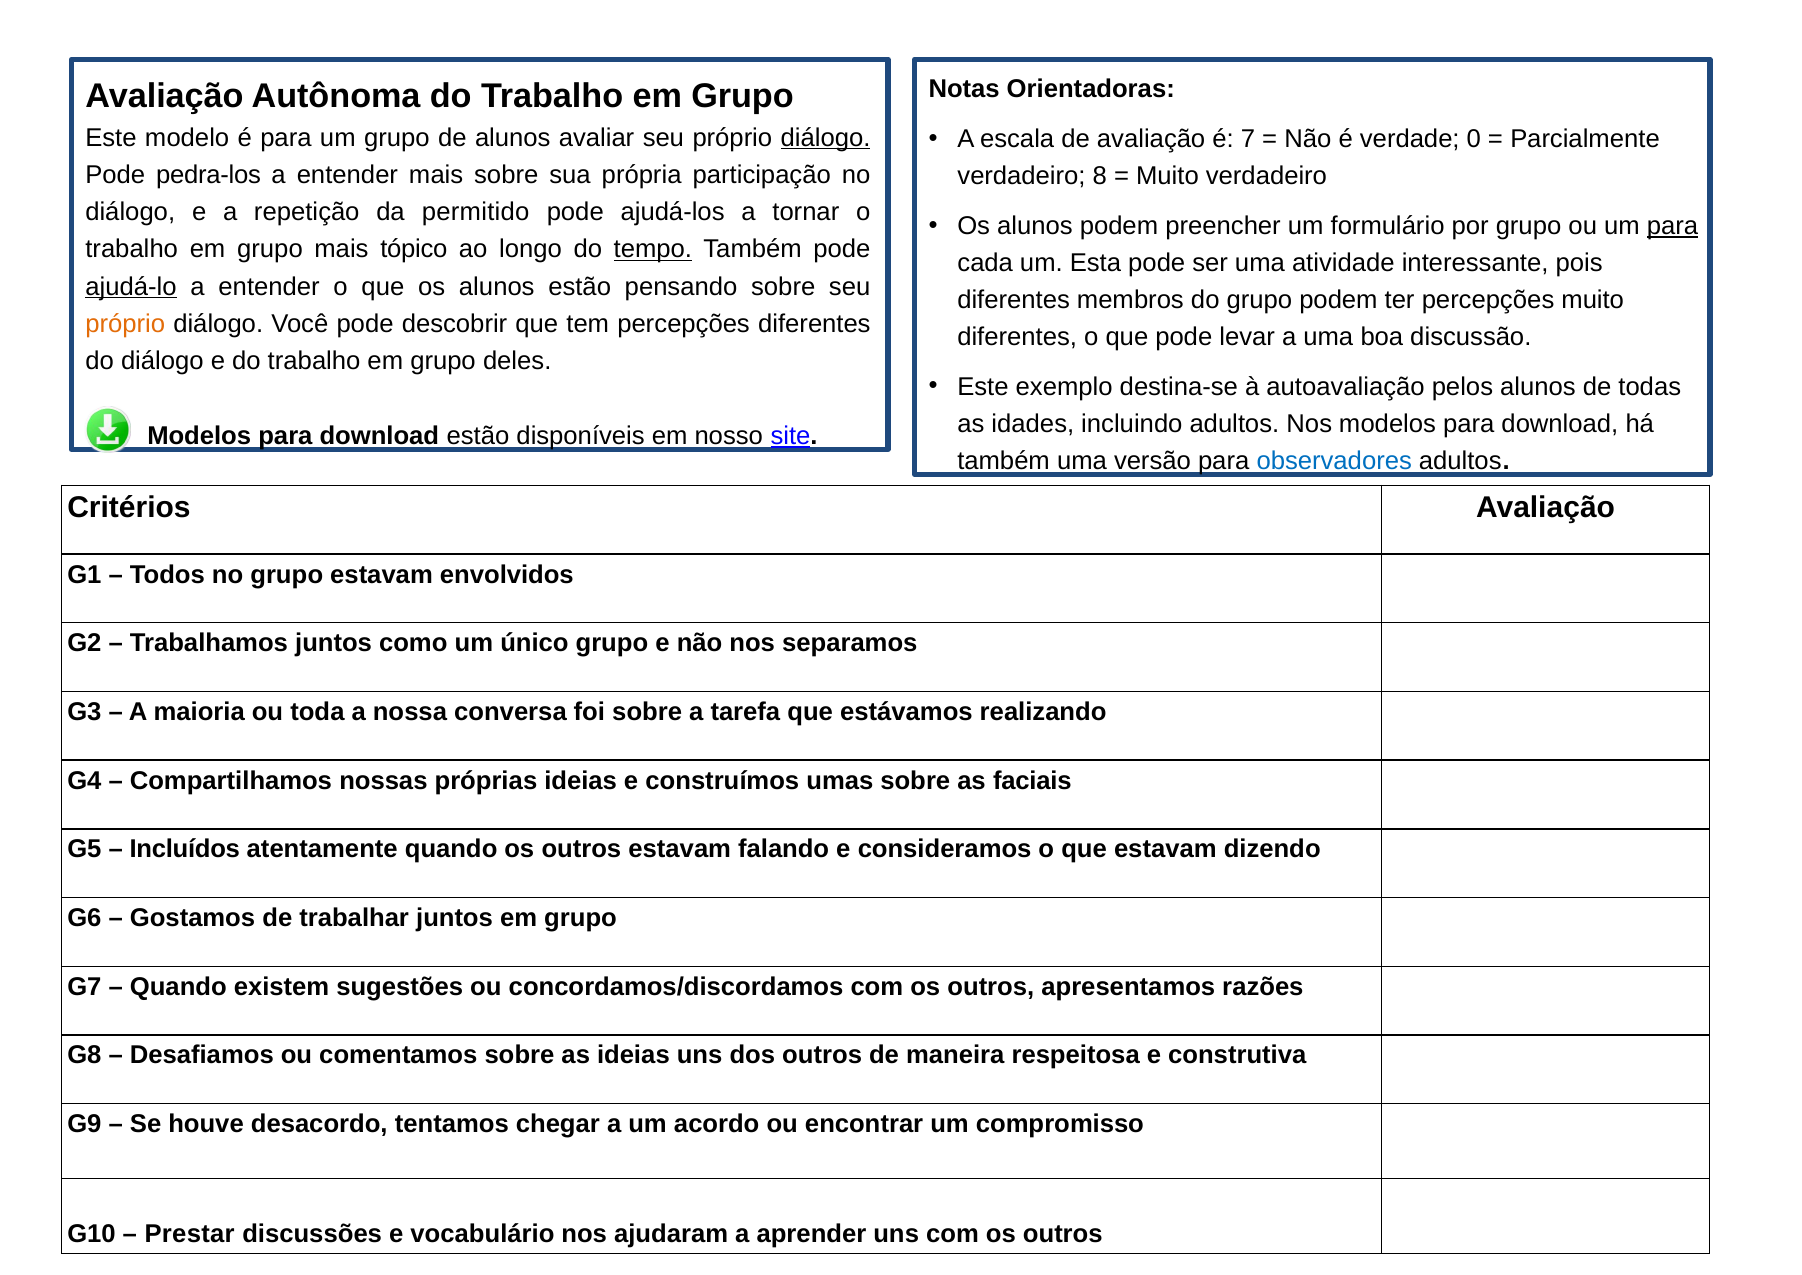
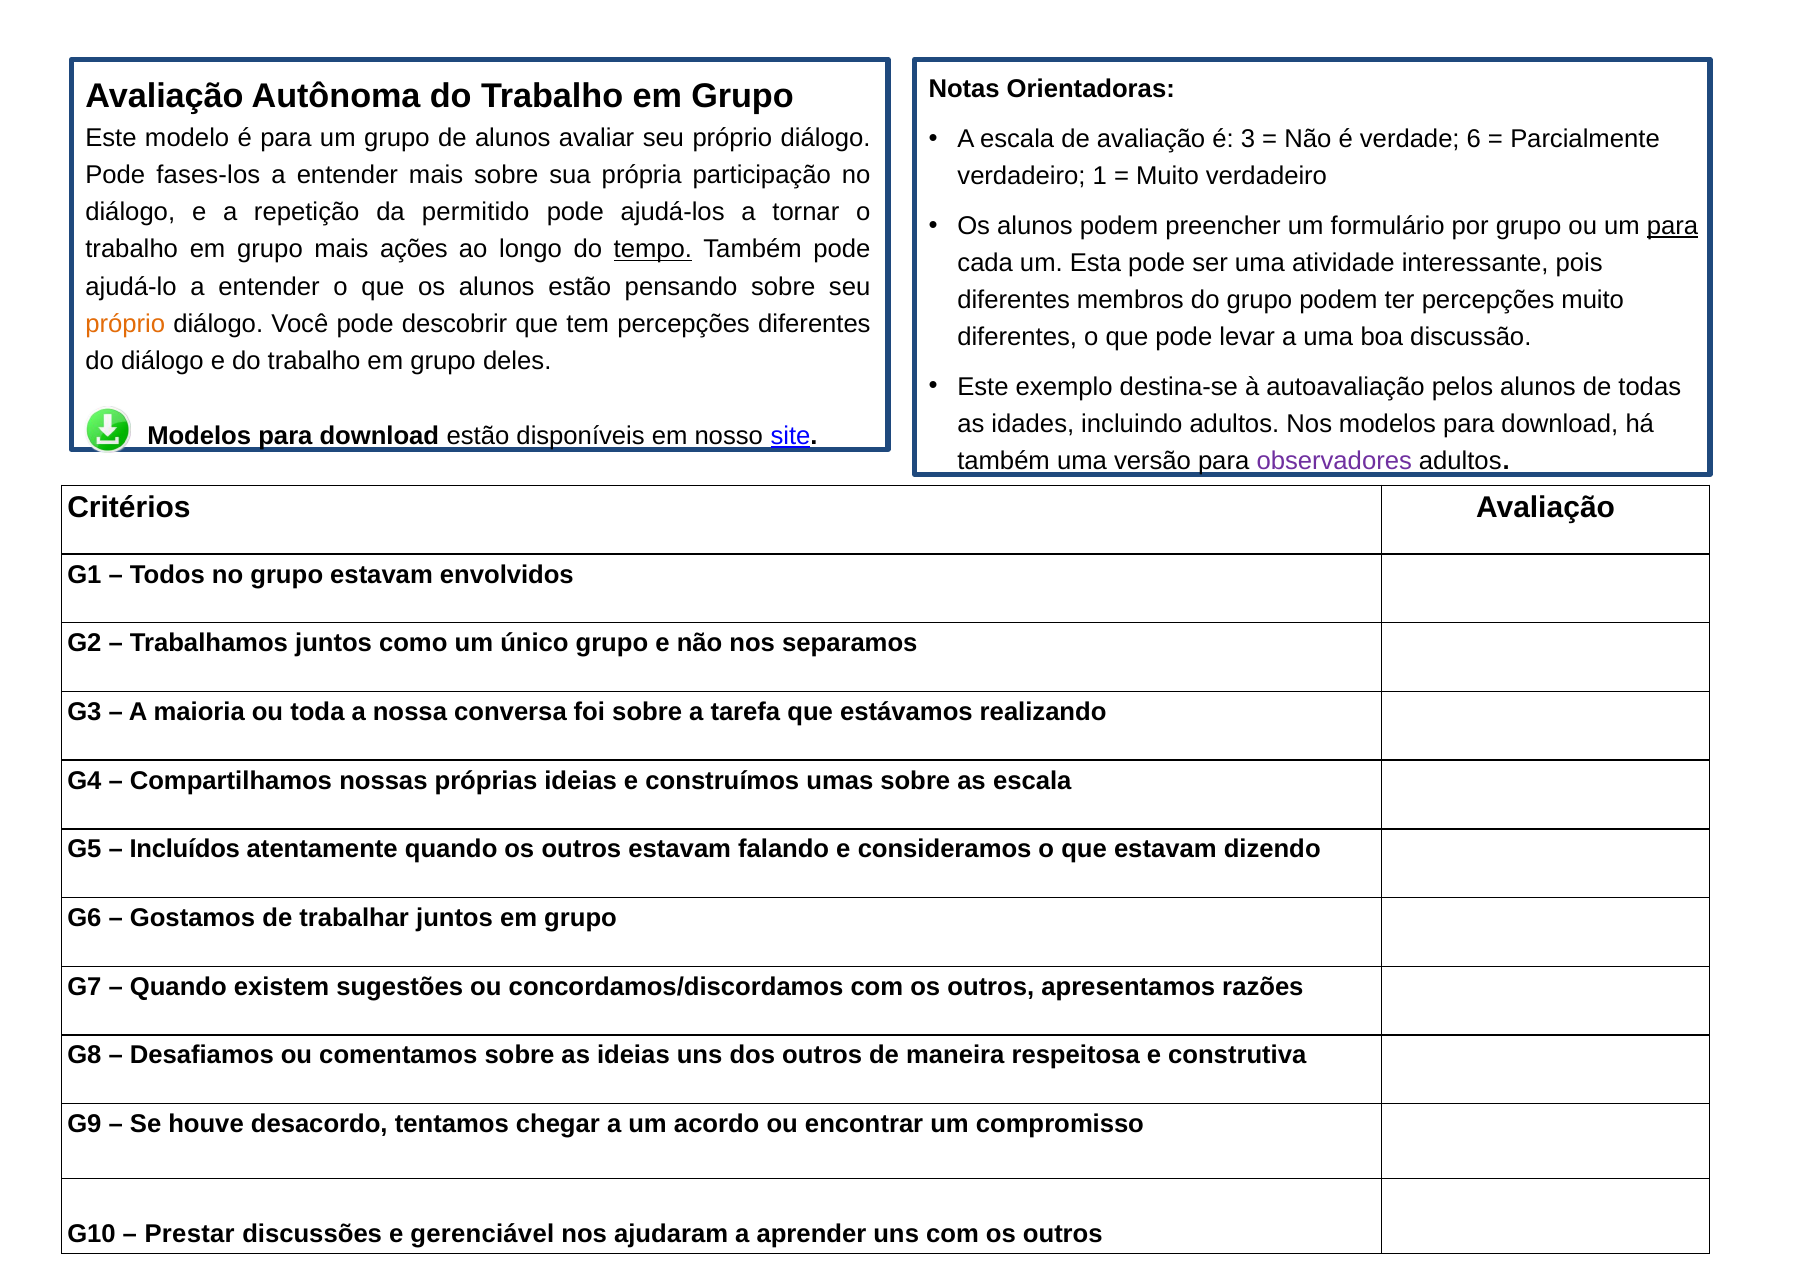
diálogo at (826, 138) underline: present -> none
7: 7 -> 3
0: 0 -> 6
pedra-los: pedra-los -> fases-los
8: 8 -> 1
tópico: tópico -> ações
ajudá-lo underline: present -> none
observadores colour: blue -> purple
as faciais: faciais -> escala
vocabulário: vocabulário -> gerenciável
